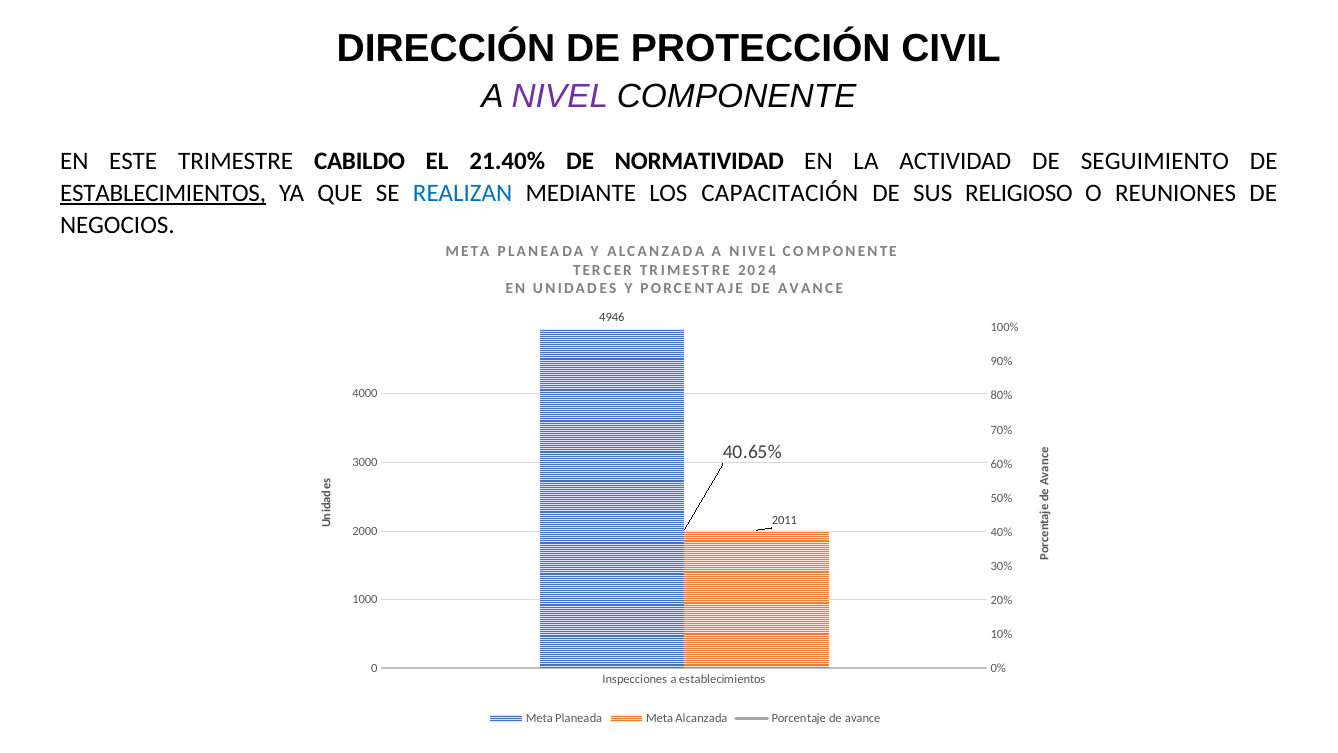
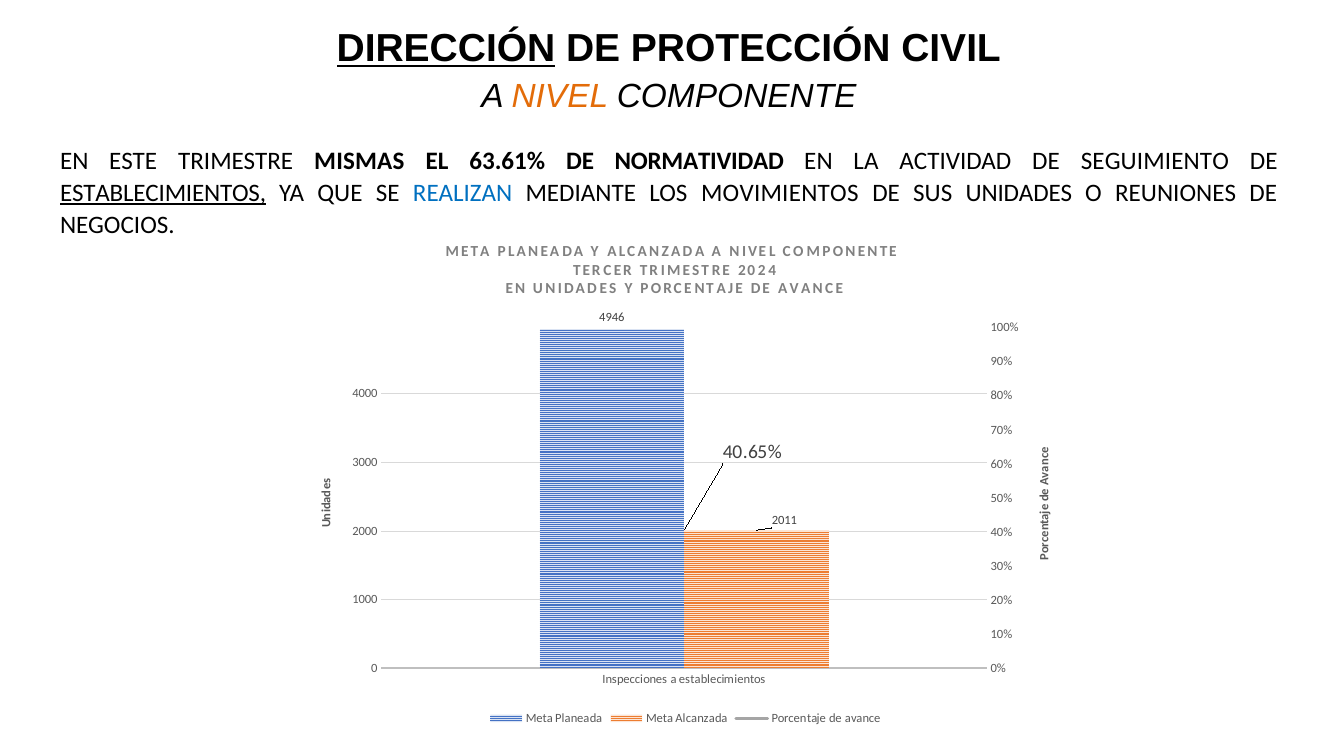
DIRECCIÓN underline: none -> present
NIVEL at (560, 97) colour: purple -> orange
CABILDO: CABILDO -> MISMAS
21.40%: 21.40% -> 63.61%
CAPACITACIÓN: CAPACITACIÓN -> MOVIMIENTOS
SUS RELIGIOSO: RELIGIOSO -> UNIDADES
